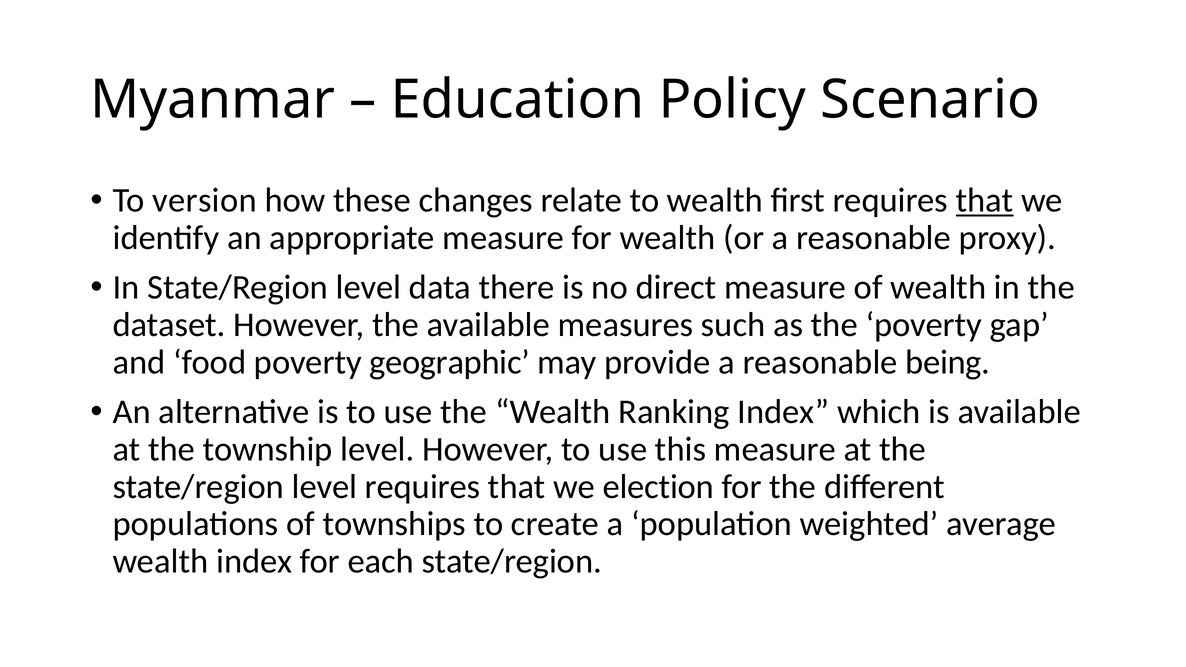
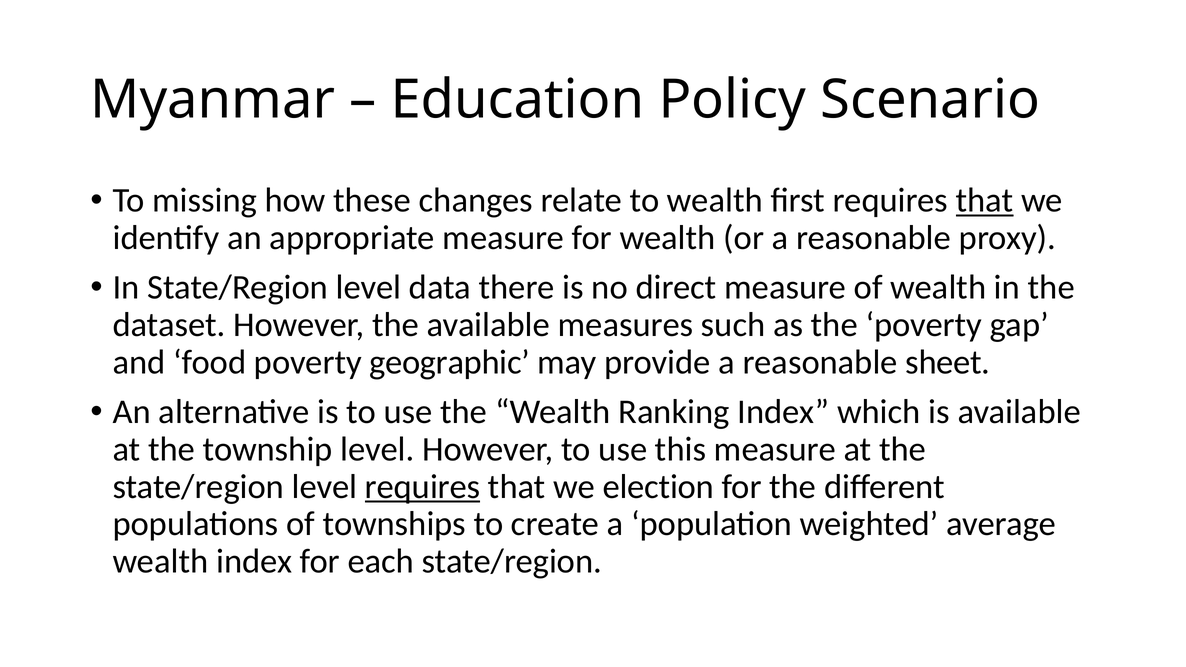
version: version -> missing
being: being -> sheet
requires at (423, 487) underline: none -> present
